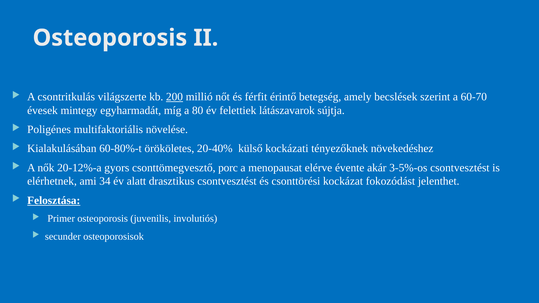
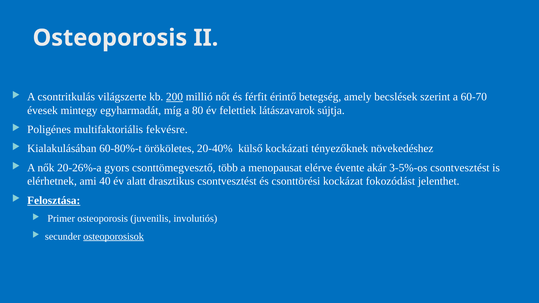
növelése: növelése -> fekvésre
20-12%-a: 20-12%-a -> 20-26%-a
porc: porc -> több
34: 34 -> 40
osteoporosisok underline: none -> present
